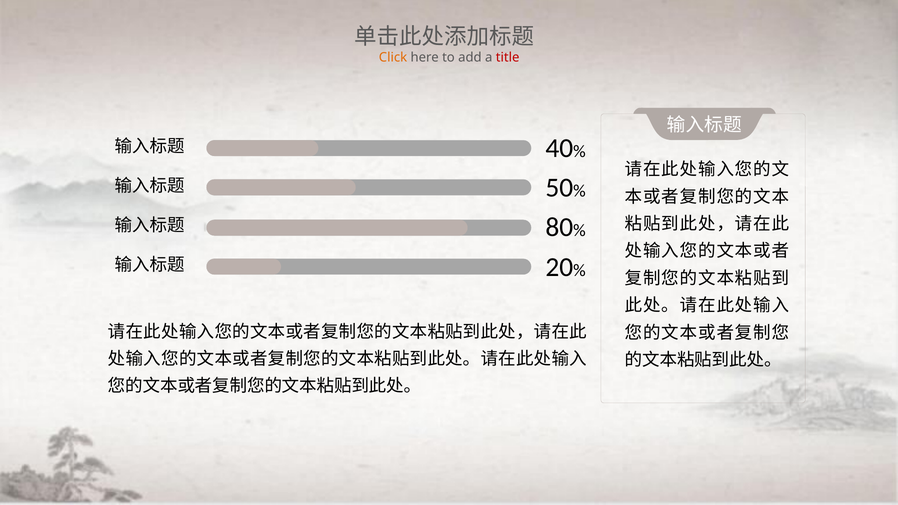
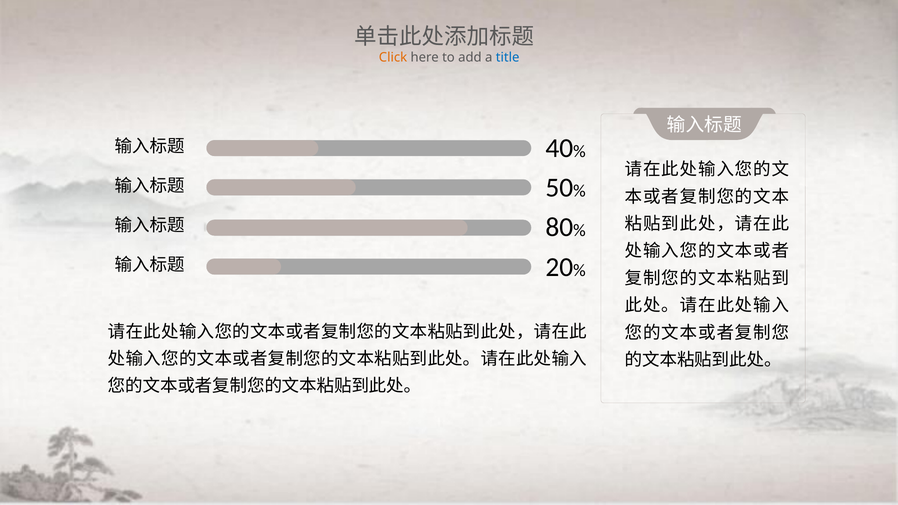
title colour: red -> blue
